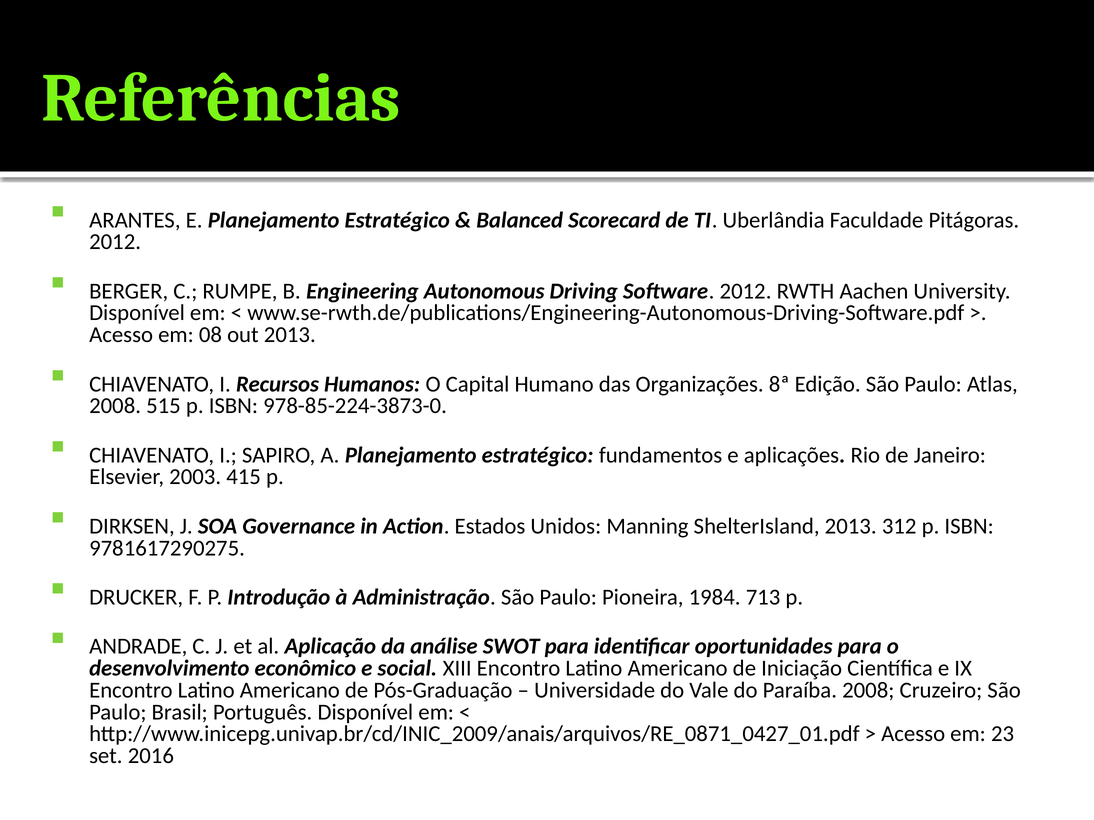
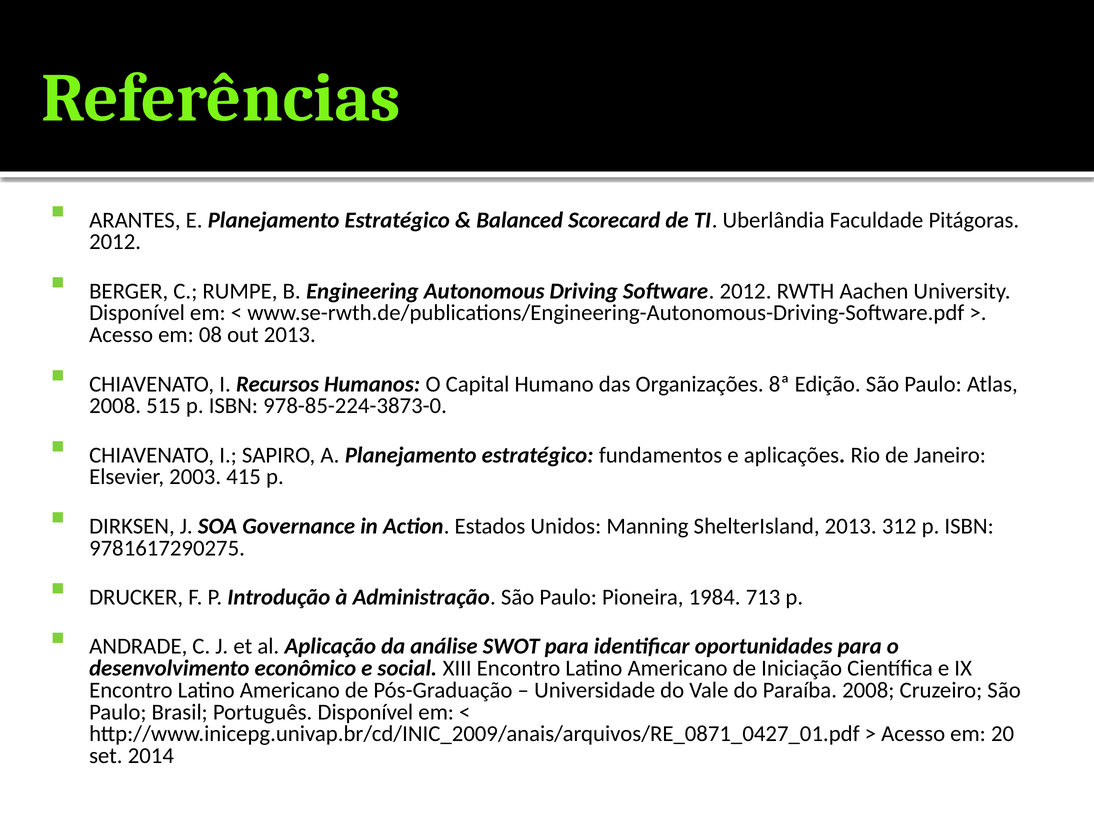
23: 23 -> 20
2016: 2016 -> 2014
